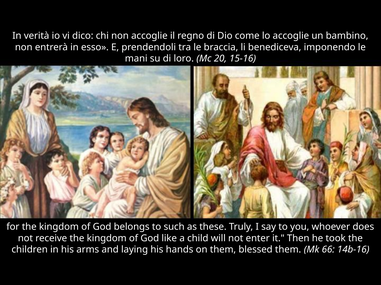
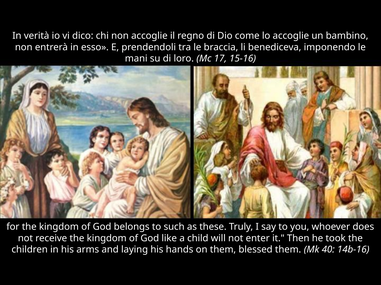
20: 20 -> 17
66: 66 -> 40
